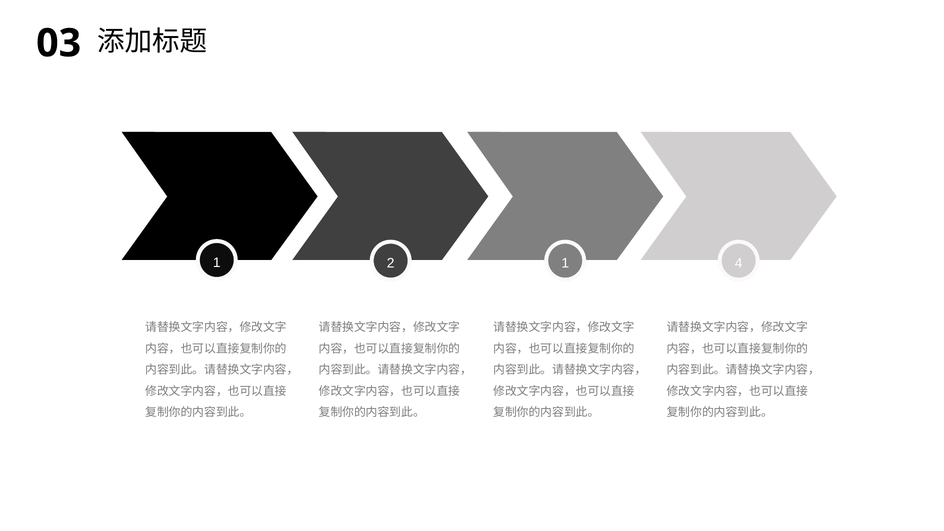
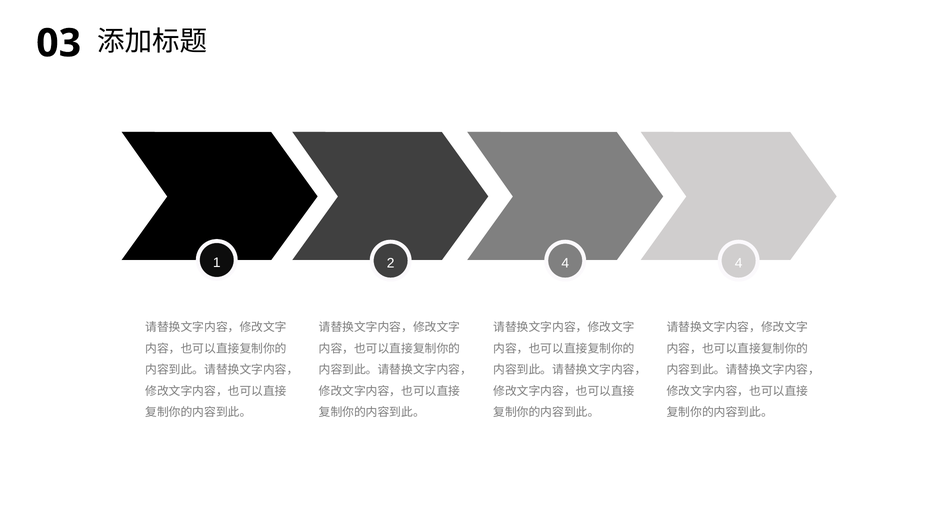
2 1: 1 -> 4
